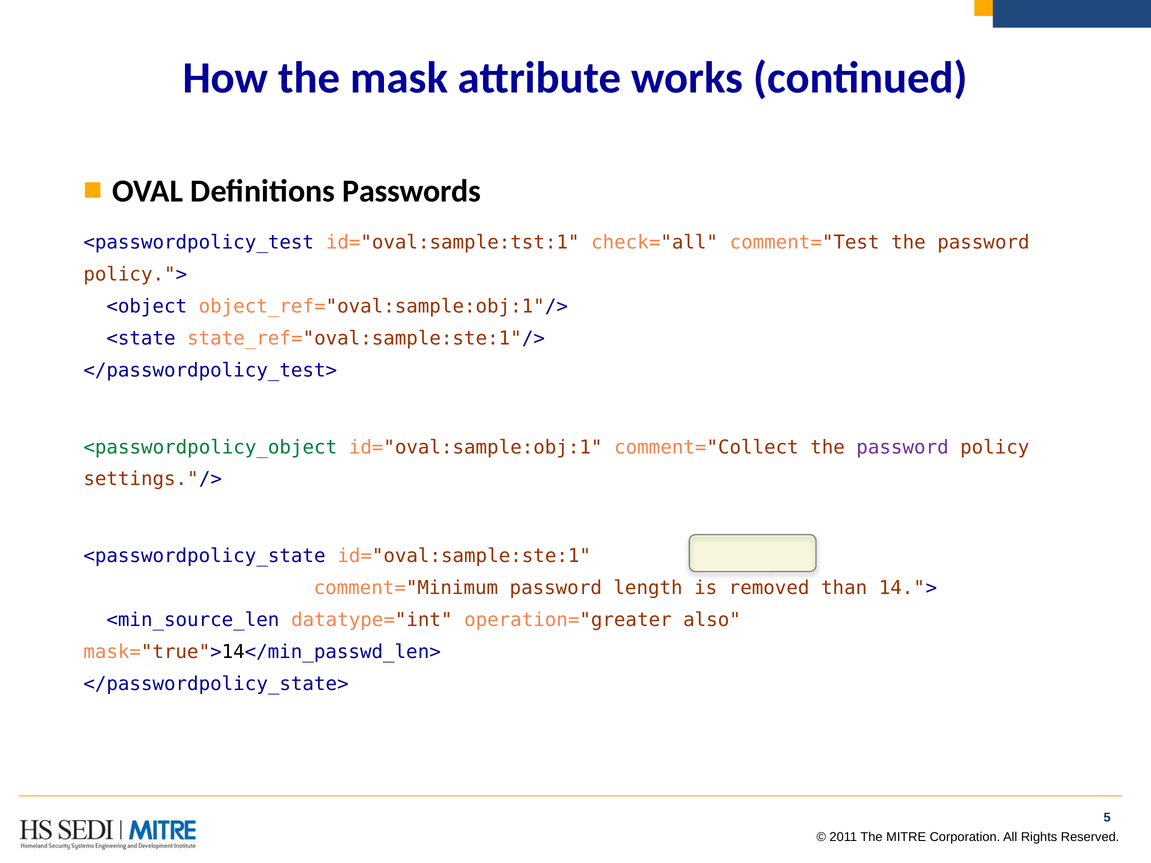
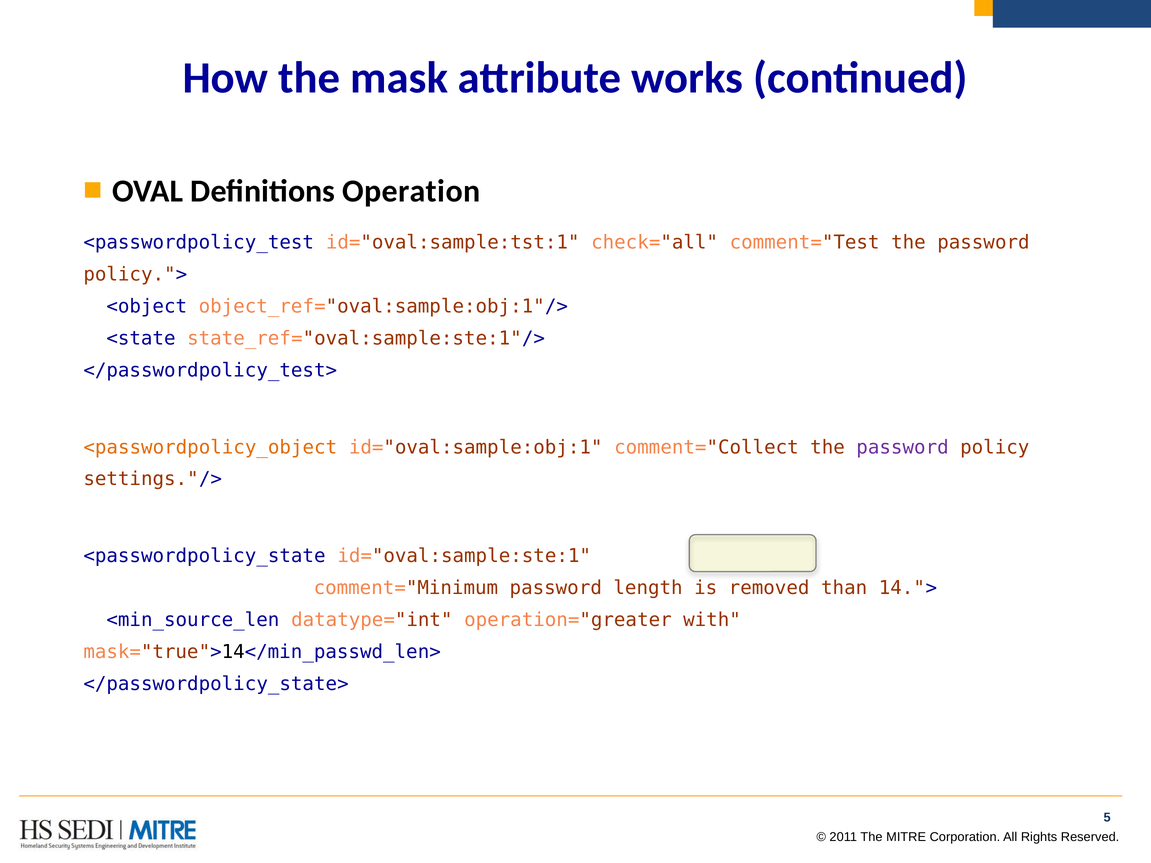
Passwords: Passwords -> Operation
<passwordpolicy_object colour: green -> orange
also: also -> with
